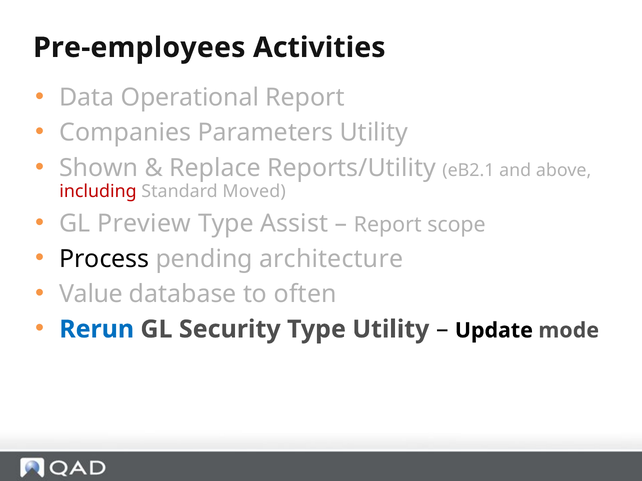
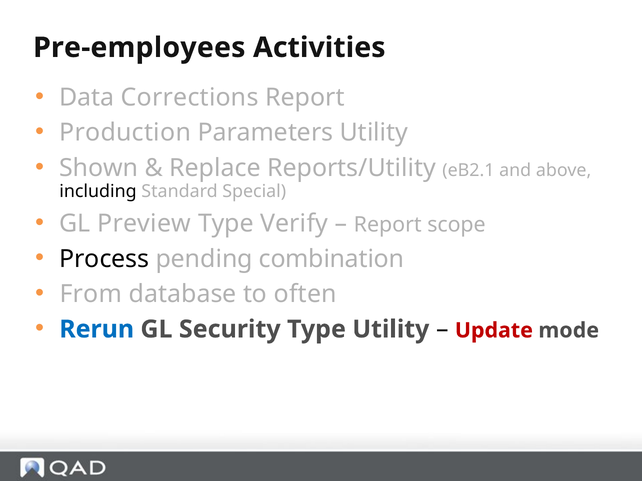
Operational: Operational -> Corrections
Companies: Companies -> Production
including colour: red -> black
Moved: Moved -> Special
Assist: Assist -> Verify
architecture: architecture -> combination
Value: Value -> From
Update colour: black -> red
